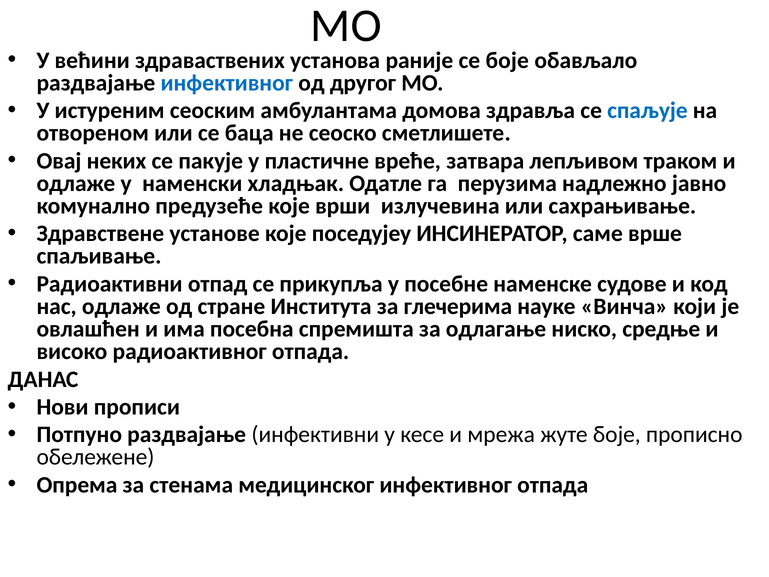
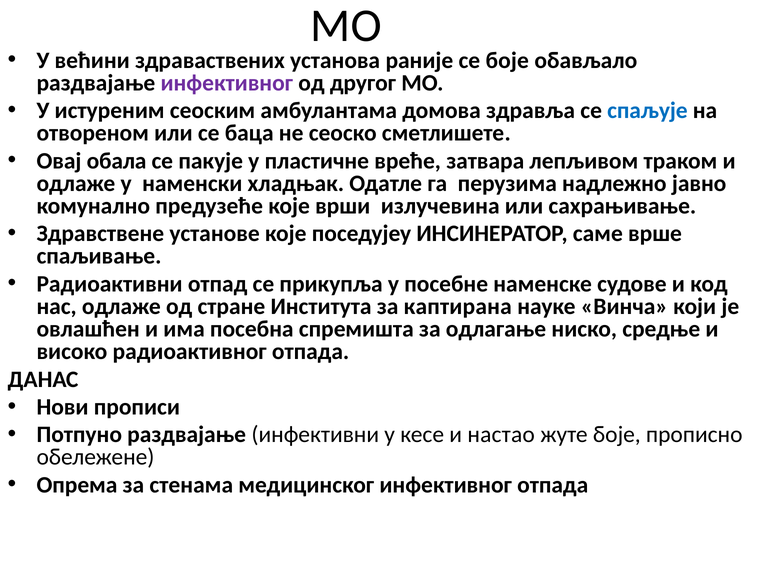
инфективног at (227, 83) colour: blue -> purple
неких: неких -> обала
глечерима: глечерима -> каптирана
мрежа: мрежа -> настао
